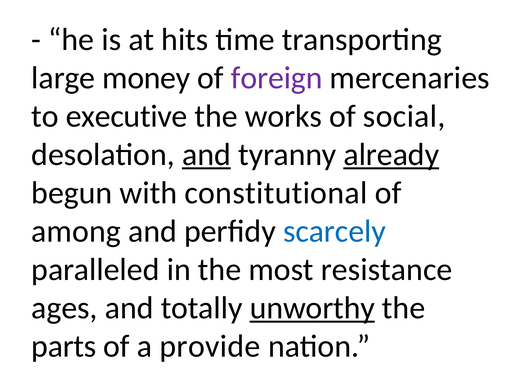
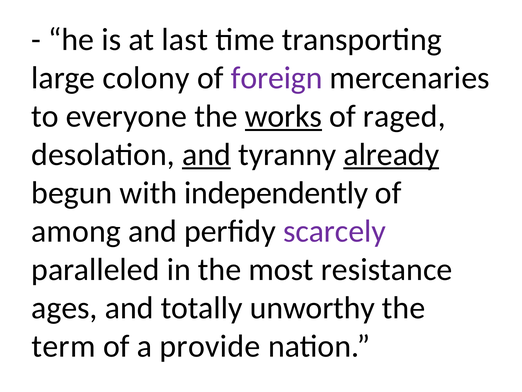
hits: hits -> last
money: money -> colony
executive: executive -> everyone
works underline: none -> present
social: social -> raged
constitutional: constitutional -> independently
scarcely colour: blue -> purple
unworthy underline: present -> none
parts: parts -> term
